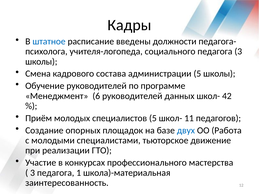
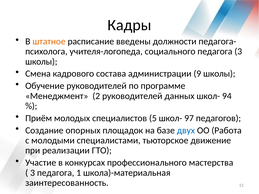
штатное colour: blue -> orange
администрации 5: 5 -> 9
6: 6 -> 2
42: 42 -> 94
11: 11 -> 97
